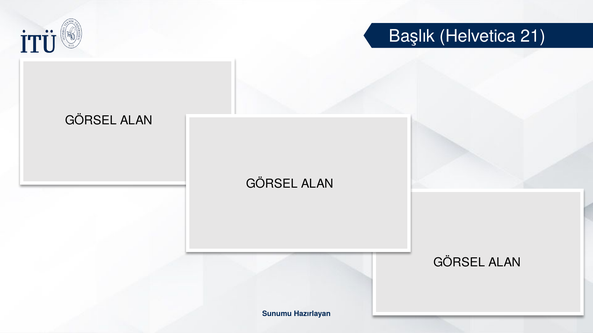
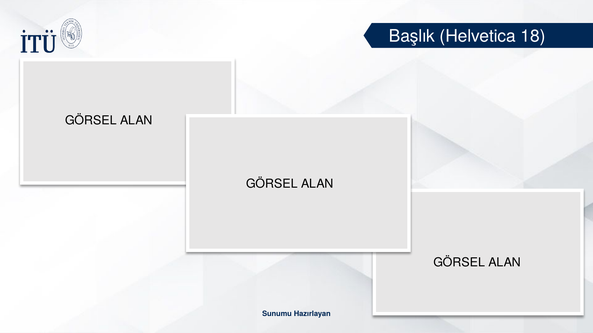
21: 21 -> 18
